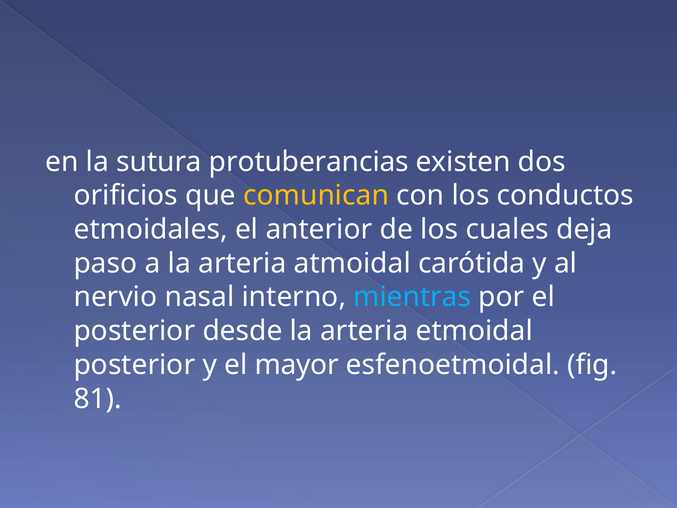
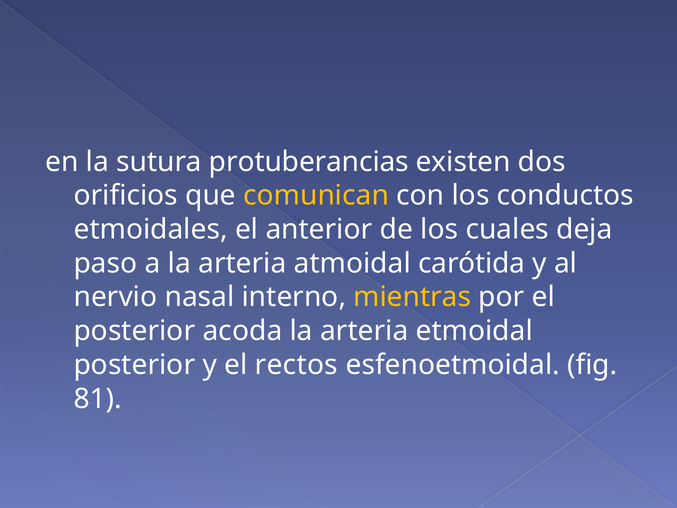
mientras colour: light blue -> yellow
desde: desde -> acoda
mayor: mayor -> rectos
